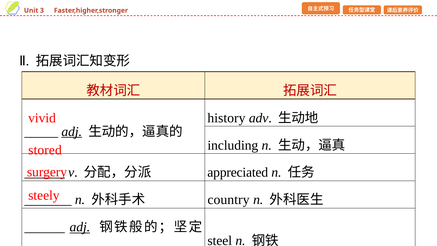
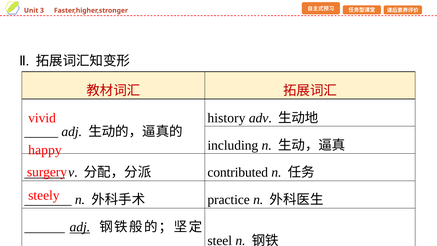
adj at (72, 131) underline: present -> none
stored: stored -> happy
appreciated: appreciated -> contributed
country: country -> practice
